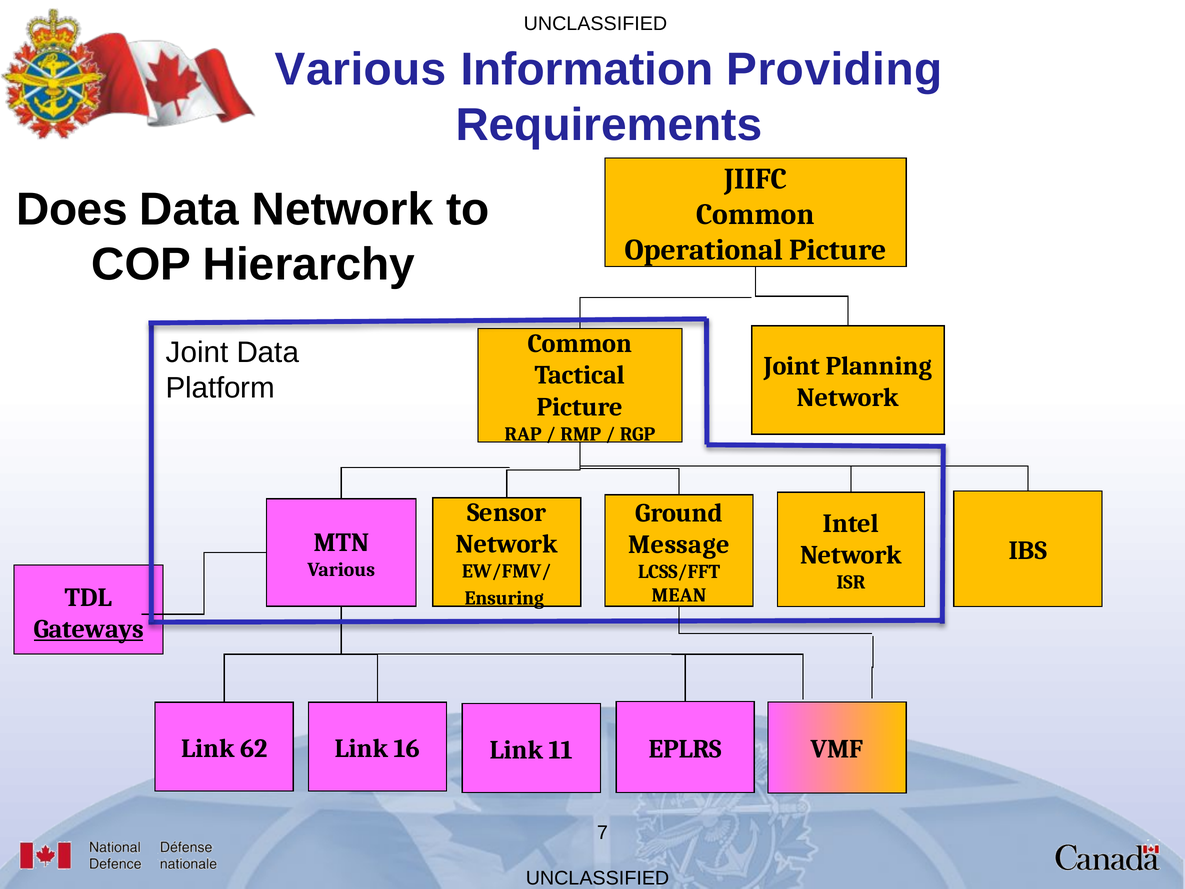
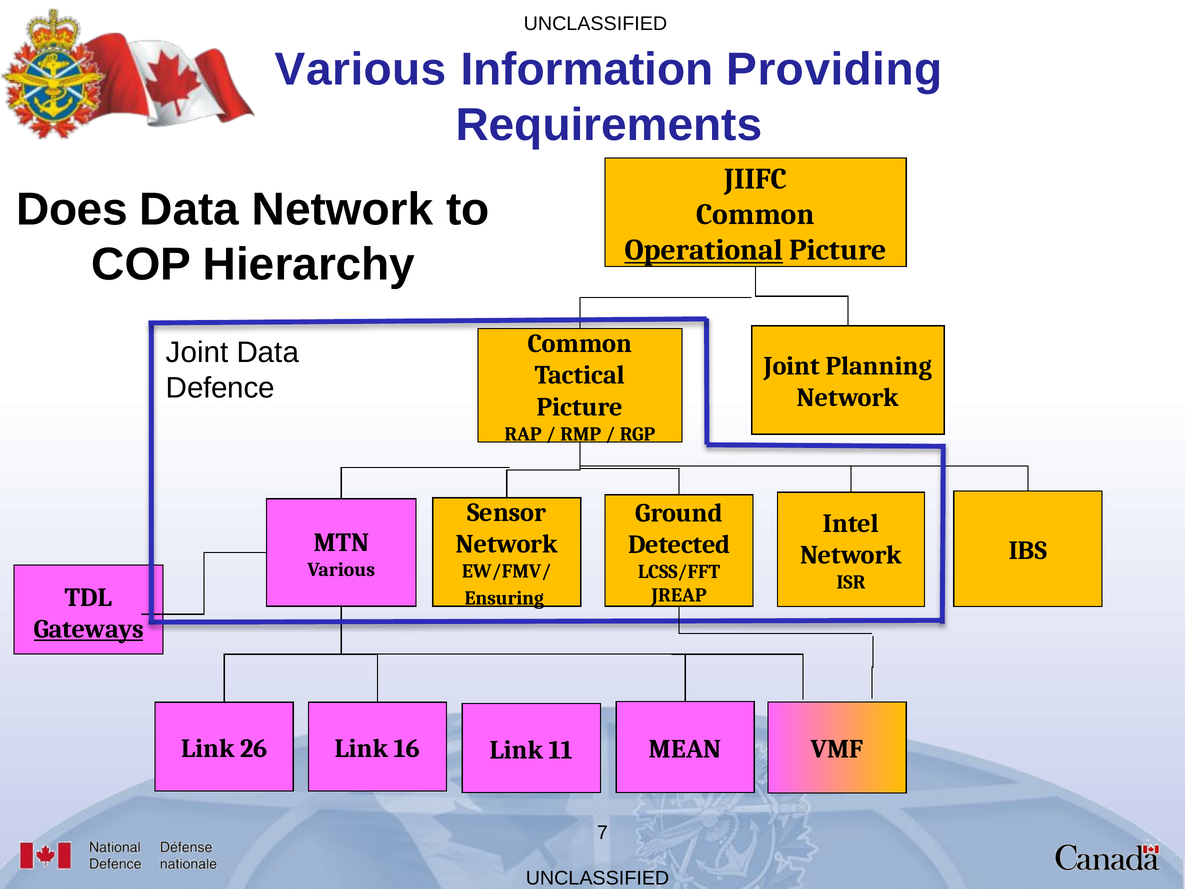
Operational underline: none -> present
Platform: Platform -> Defence
Message: Message -> Detected
MEAN: MEAN -> JREAP
62: 62 -> 26
EPLRS: EPLRS -> MEAN
